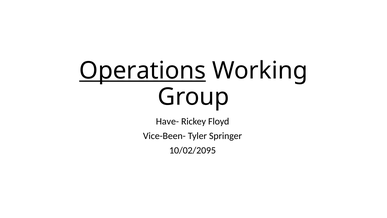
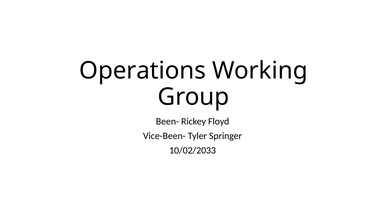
Operations underline: present -> none
Have-: Have- -> Been-
10/02/2095: 10/02/2095 -> 10/02/2033
